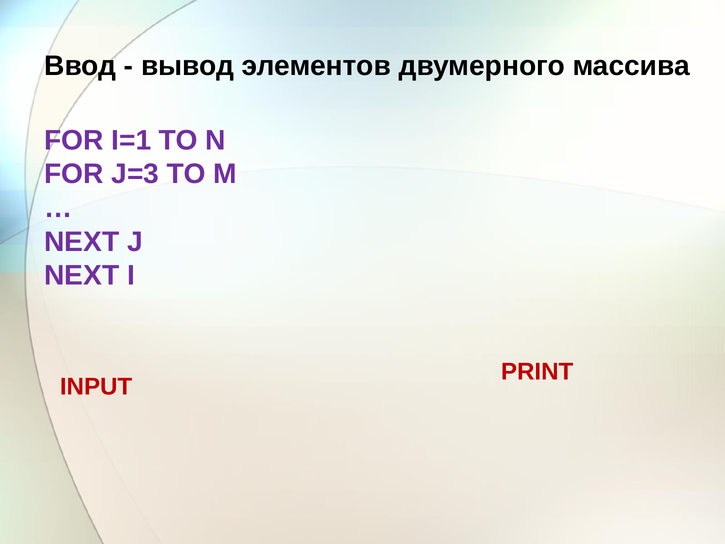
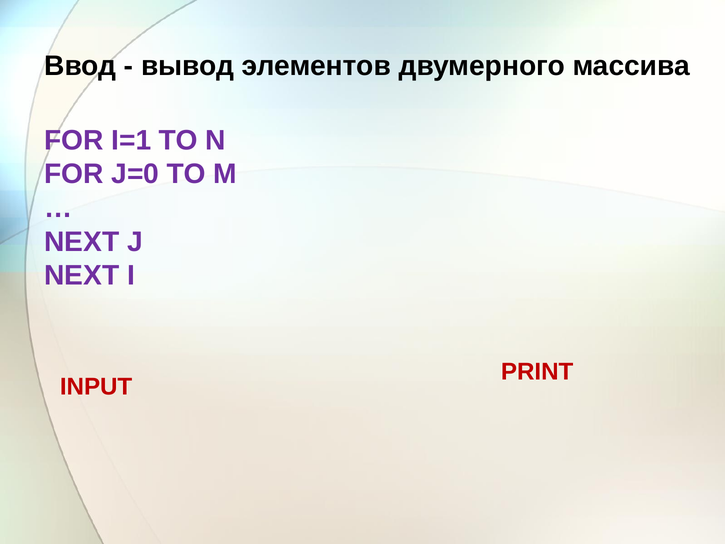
J=3: J=3 -> J=0
